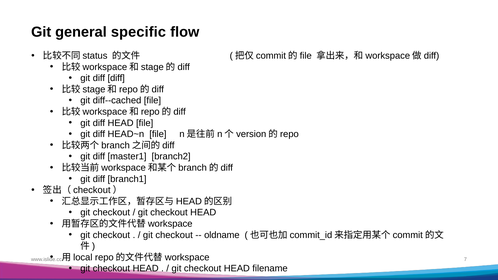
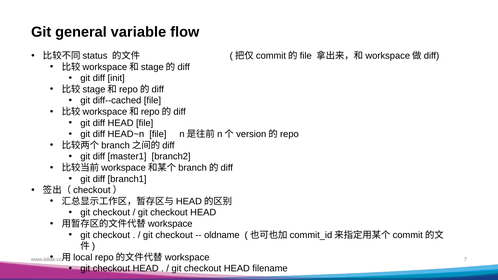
specific: specific -> variable
diff diff: diff -> init
